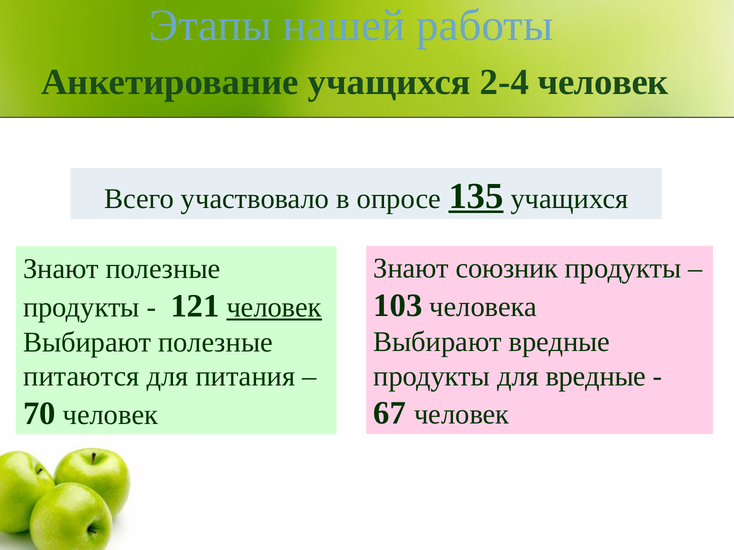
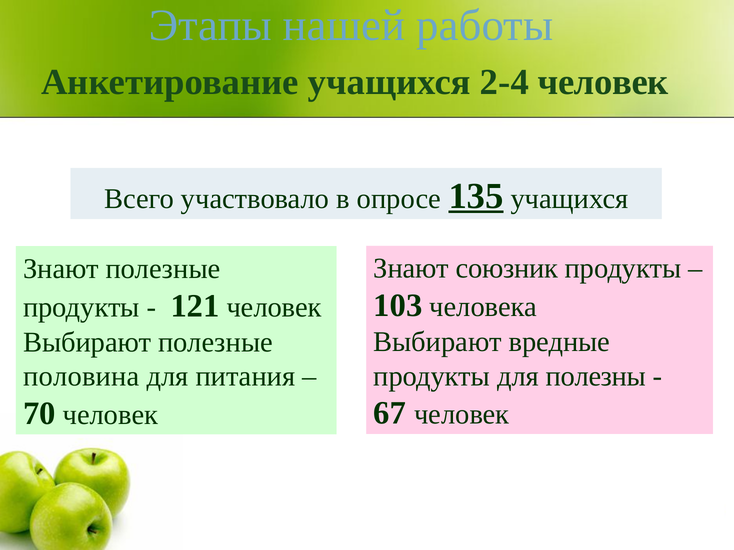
человек at (274, 307) underline: present -> none
для вредные: вредные -> полезны
питаются: питаются -> половина
